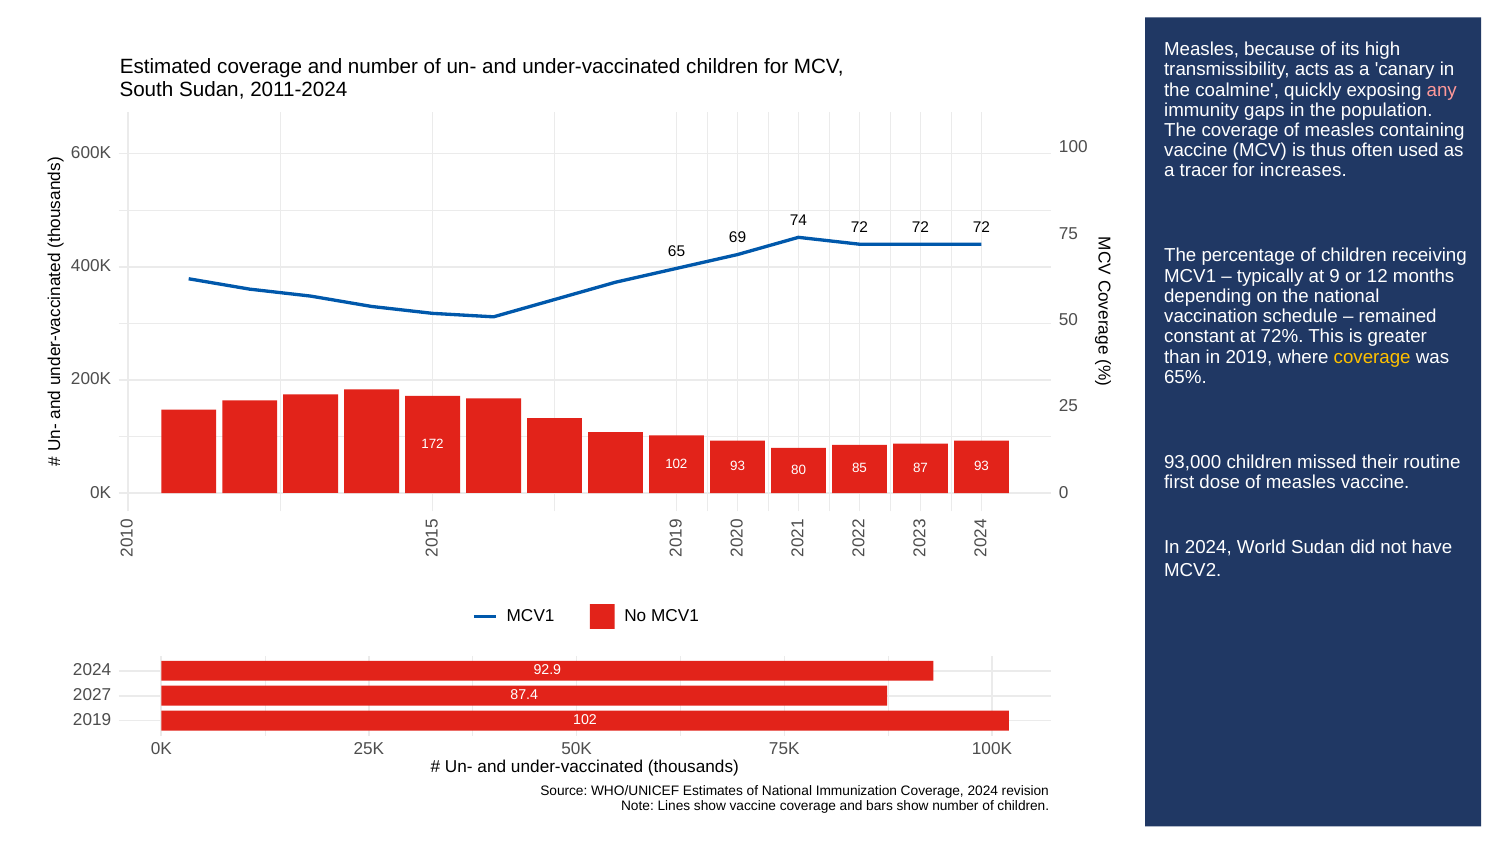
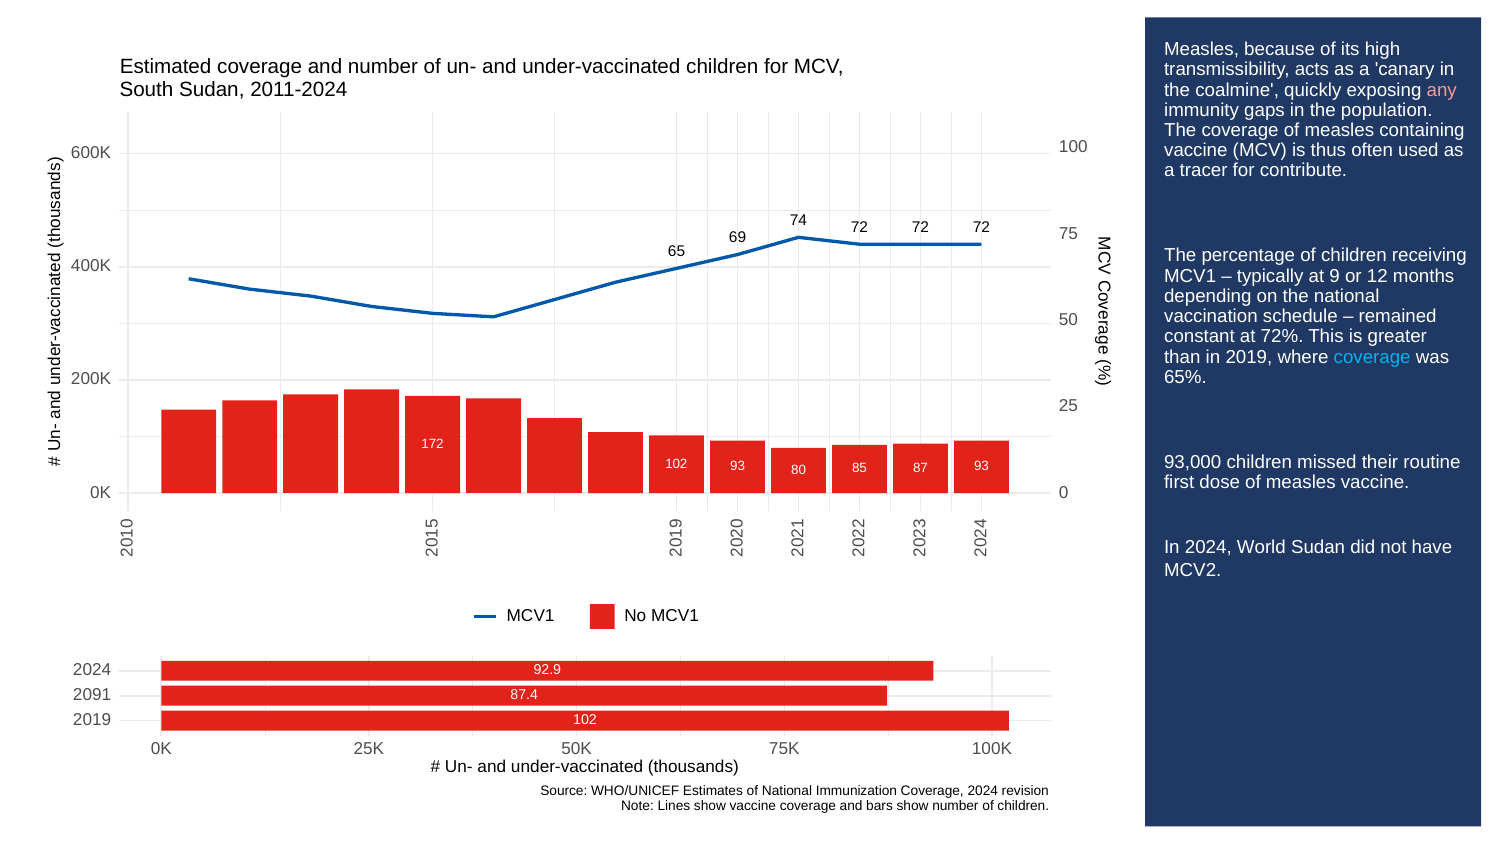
increases: increases -> contribute
coverage at (1372, 357) colour: yellow -> light blue
2027: 2027 -> 2091
